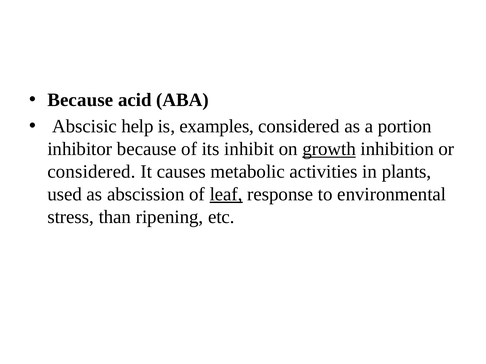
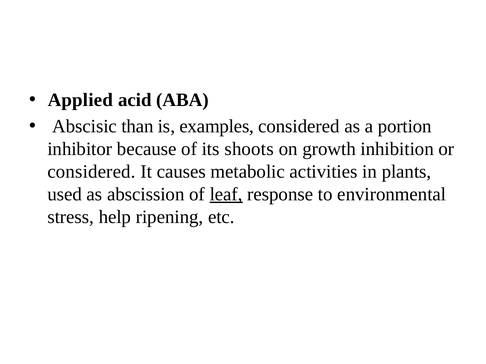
Because at (80, 100): Because -> Applied
help: help -> than
inhibit: inhibit -> shoots
growth underline: present -> none
than: than -> help
